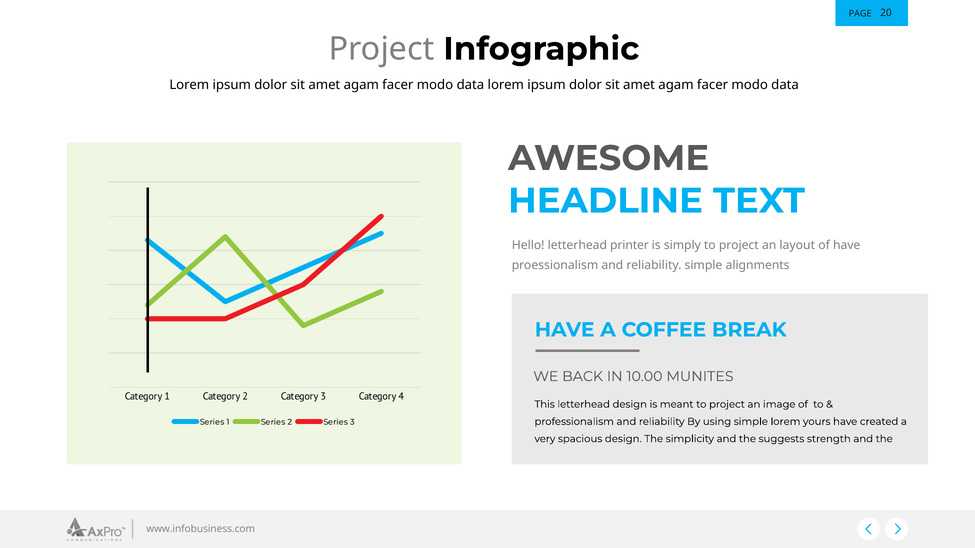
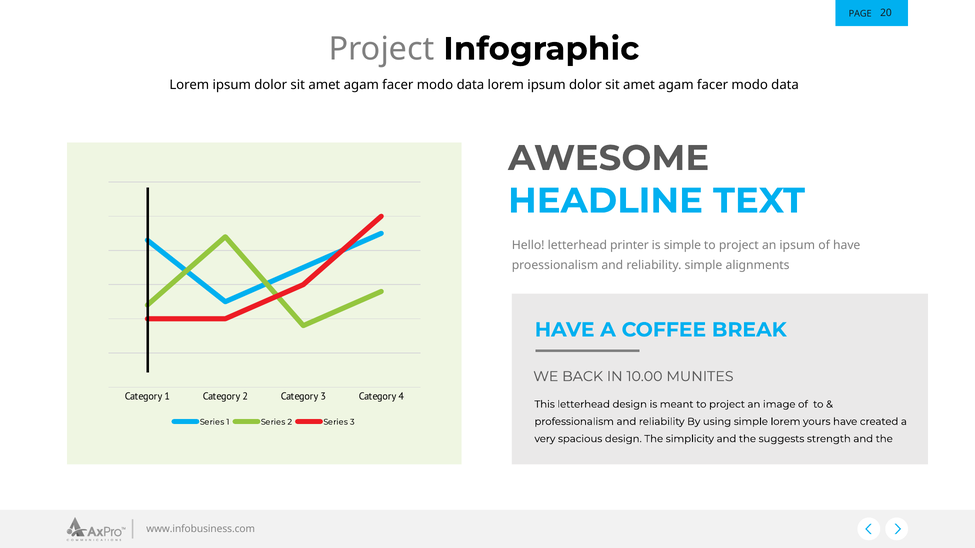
is simply: simply -> simple
an layout: layout -> ipsum
